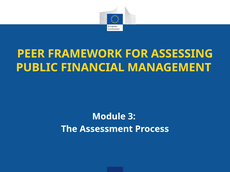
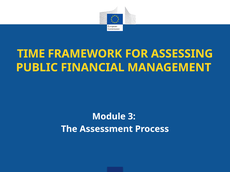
PEER: PEER -> TIME
